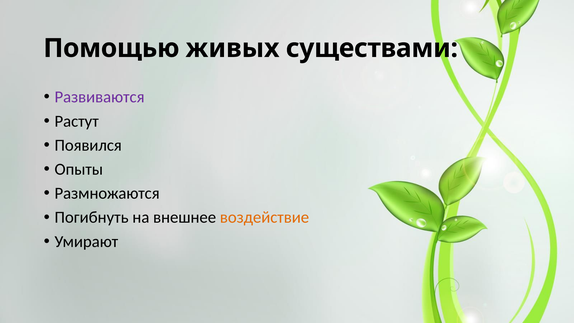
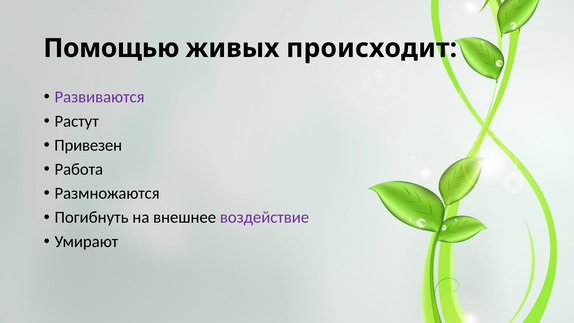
существами: существами -> происходит
Появился: Появился -> Привезен
Опыты: Опыты -> Работа
воздействие colour: orange -> purple
